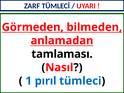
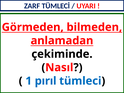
tamlaması: tamlaması -> çekiminde
